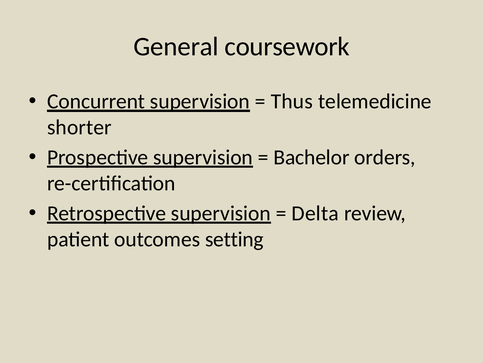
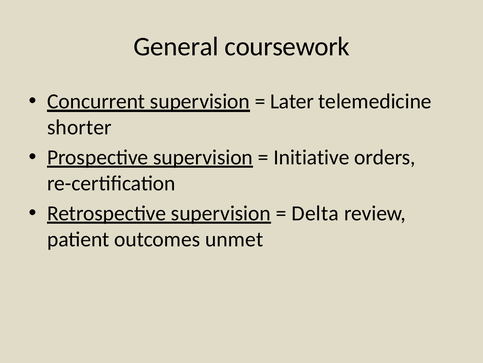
Thus: Thus -> Later
Bachelor: Bachelor -> Initiative
setting: setting -> unmet
